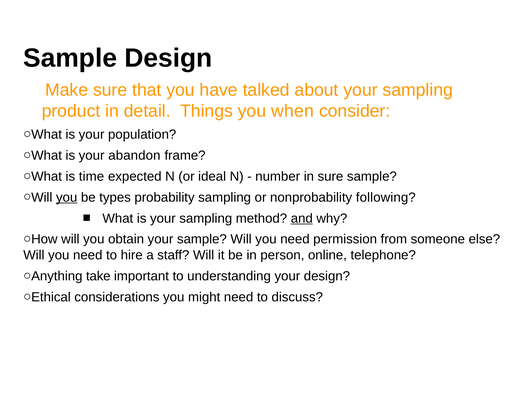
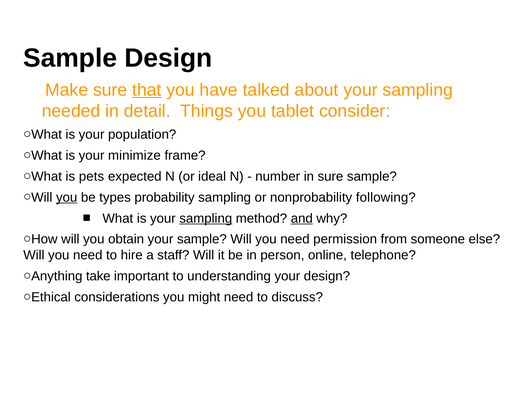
that underline: none -> present
product: product -> needed
when: when -> tablet
abandon: abandon -> minimize
time: time -> pets
sampling at (206, 218) underline: none -> present
